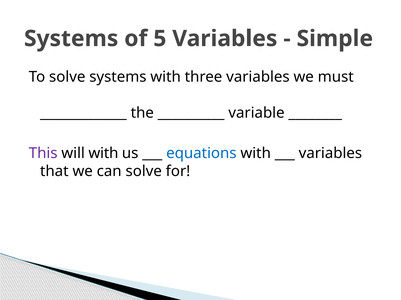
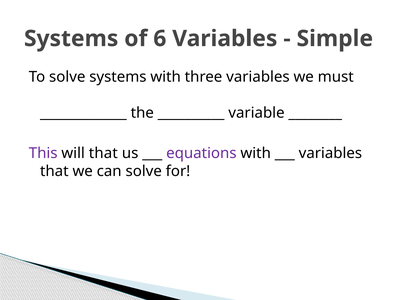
5: 5 -> 6
will with: with -> that
equations colour: blue -> purple
